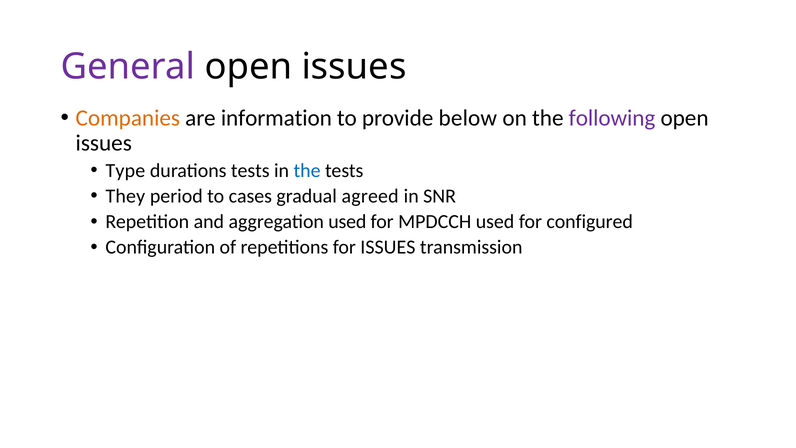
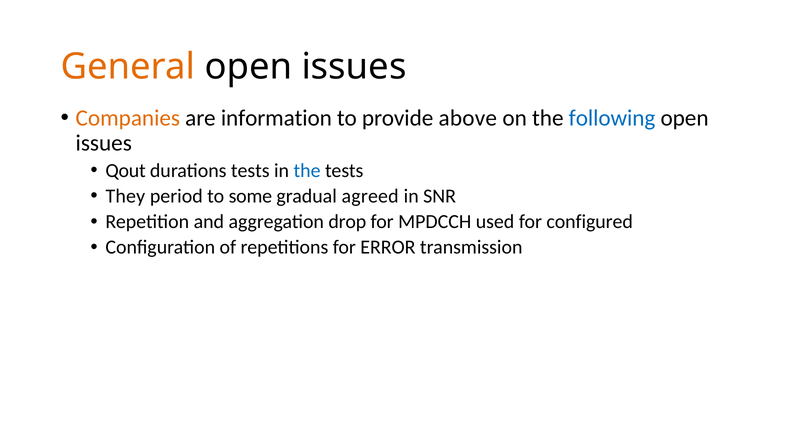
General colour: purple -> orange
below: below -> above
following colour: purple -> blue
Type: Type -> Qout
cases: cases -> some
aggregation used: used -> drop
for ISSUES: ISSUES -> ERROR
